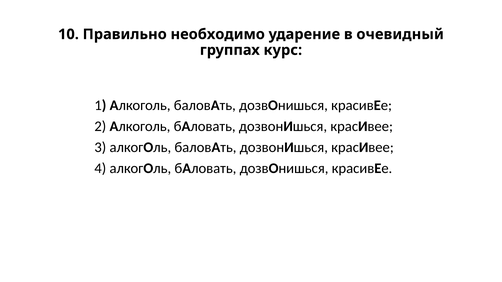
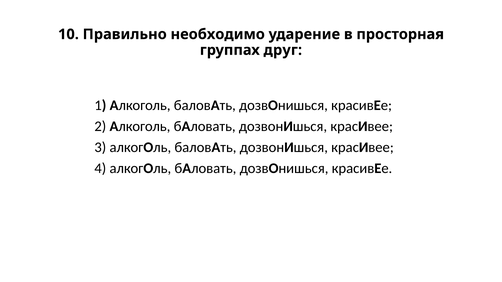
очевидный: очевидный -> просторная
курс: курс -> друг
